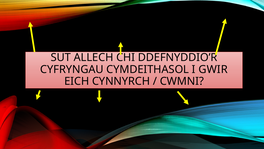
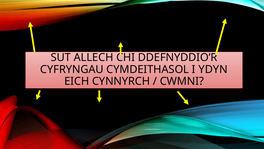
GWIR: GWIR -> YDYN
